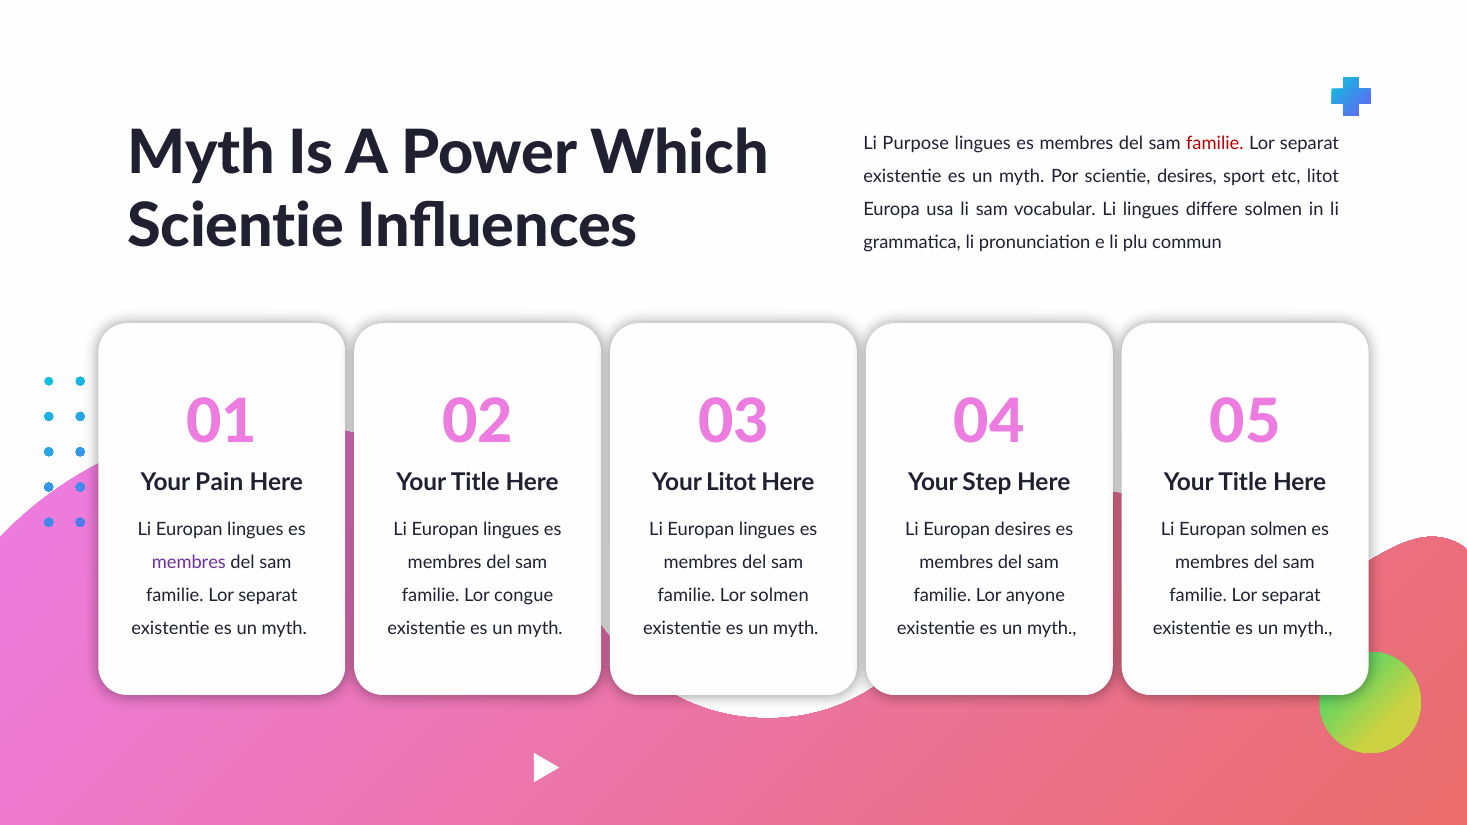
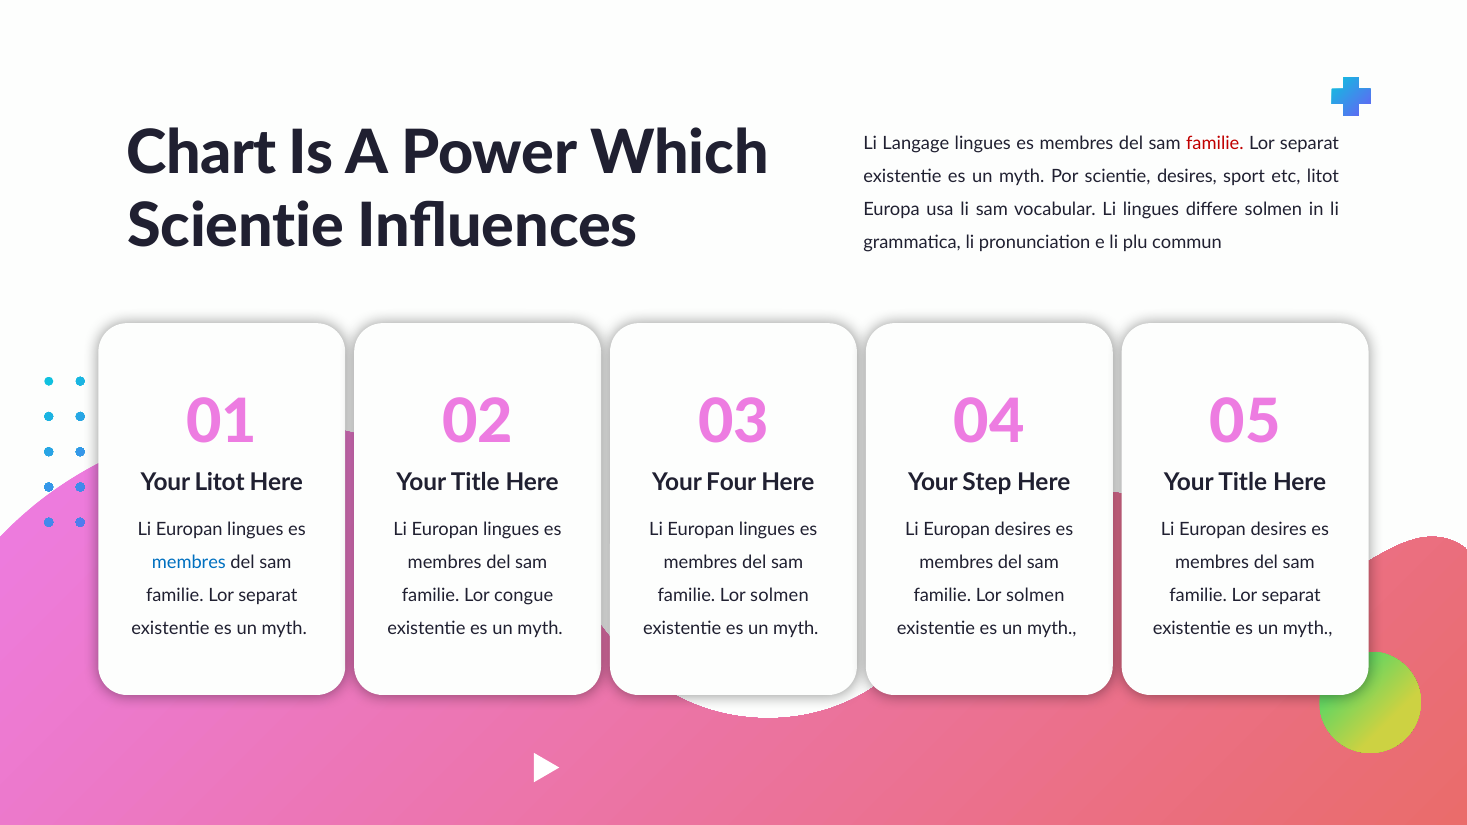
Myth at (201, 153): Myth -> Chart
Purpose: Purpose -> Langage
Your Pain: Pain -> Litot
Your Litot: Litot -> Four
solmen at (1279, 530): solmen -> desires
membres at (189, 563) colour: purple -> blue
anyone at (1035, 596): anyone -> solmen
